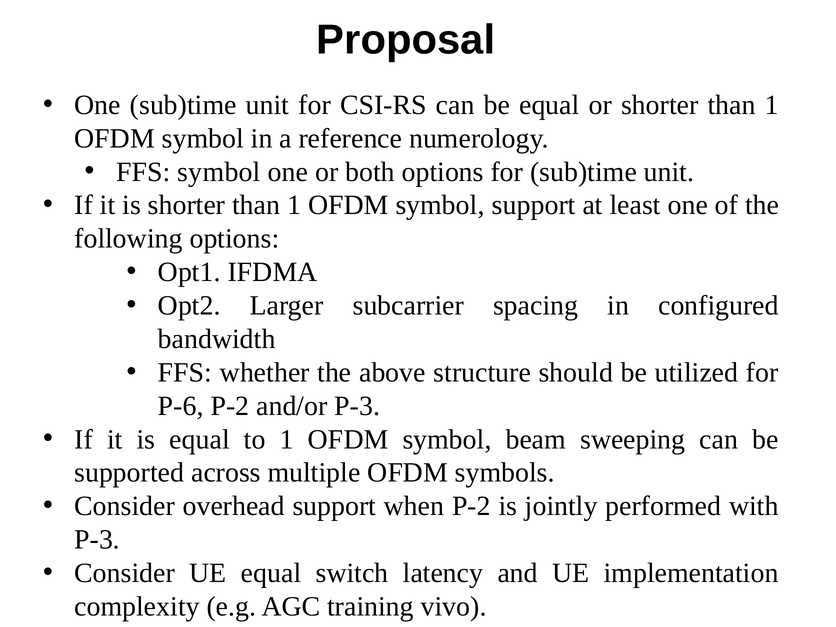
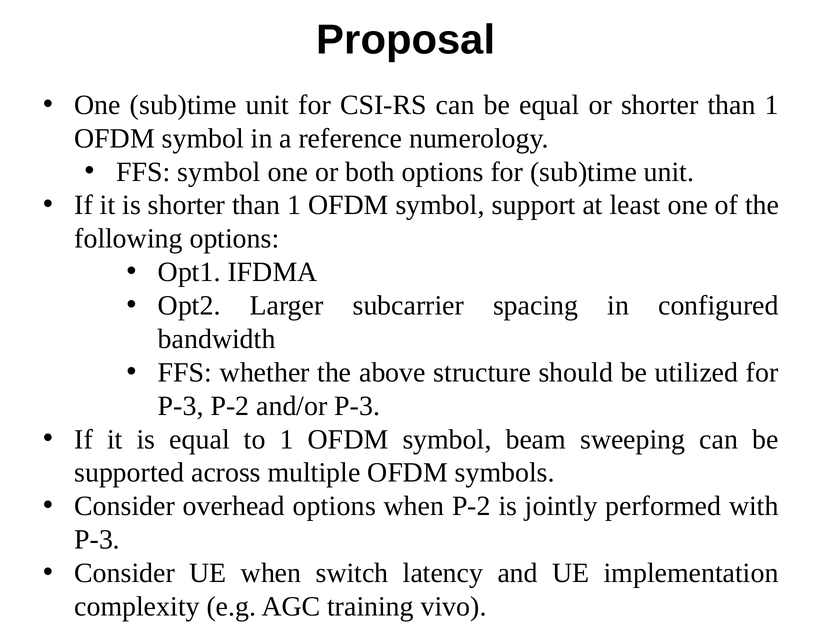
P-6 at (181, 406): P-6 -> P-3
overhead support: support -> options
UE equal: equal -> when
